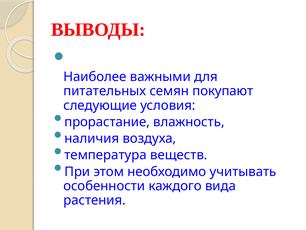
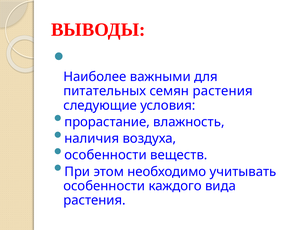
семян покупают: покупают -> растения
температура at (106, 155): температура -> особенности
